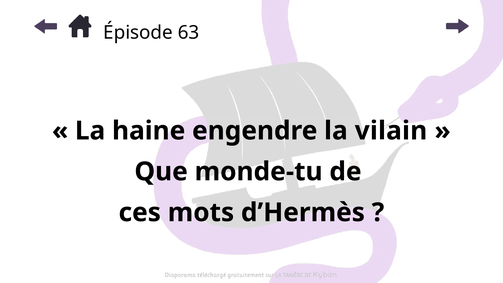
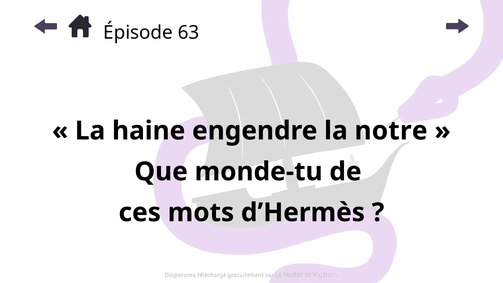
vilain: vilain -> notre
